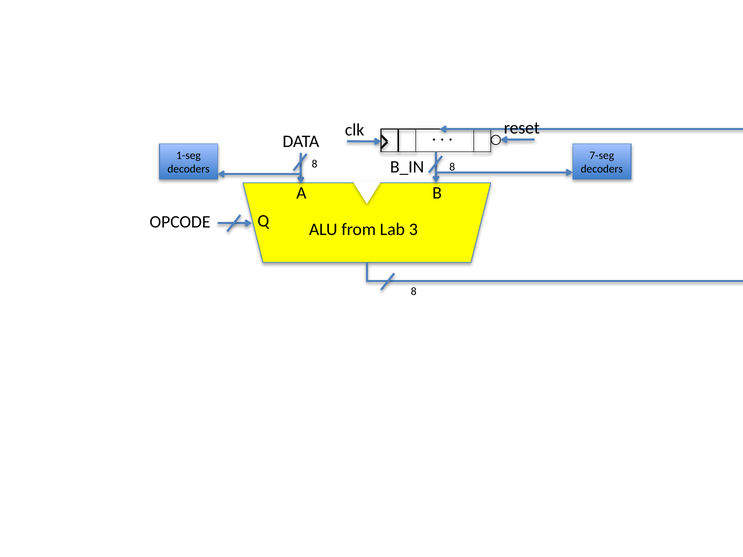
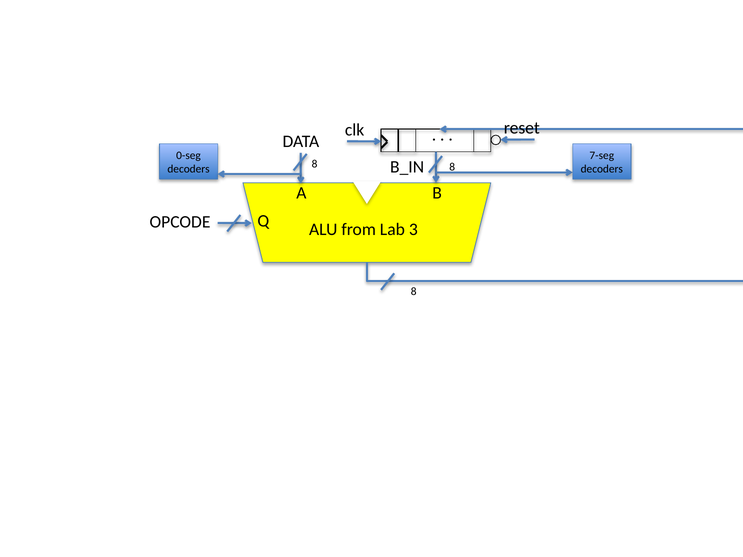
1-seg: 1-seg -> 0-seg
